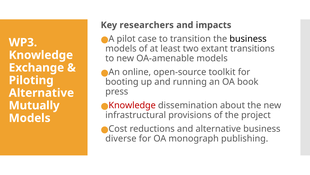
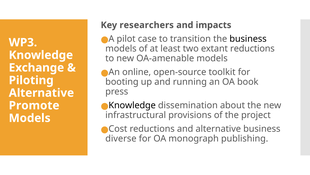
extant transitions: transitions -> reductions
Knowledge at (132, 105) colour: red -> black
Mutually: Mutually -> Promote
